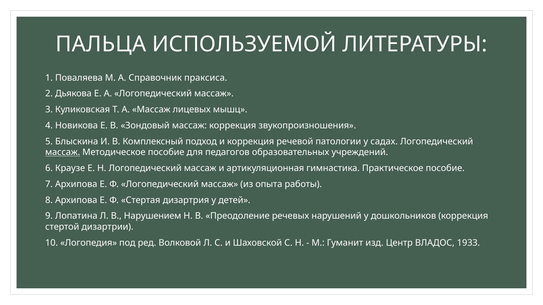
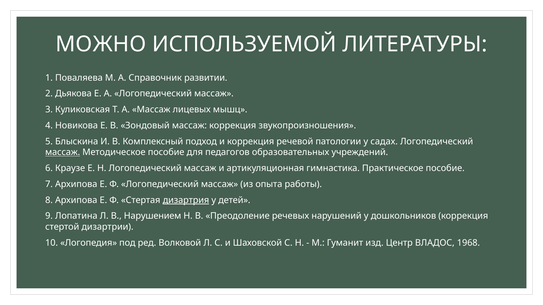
ПАЛЬЦА: ПАЛЬЦА -> МОЖНО
праксиса: праксиса -> развитии
дизартрия underline: none -> present
1933: 1933 -> 1968
